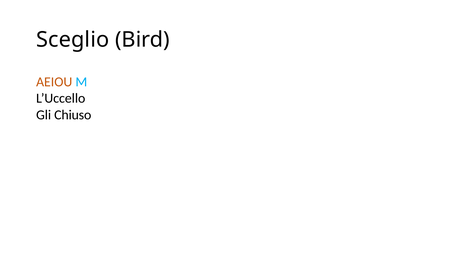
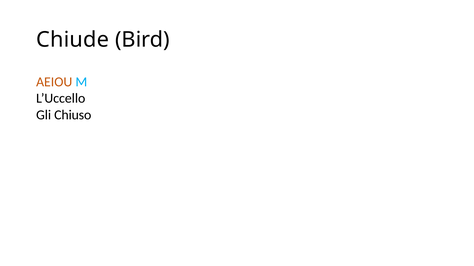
Sceglio: Sceglio -> Chiude
